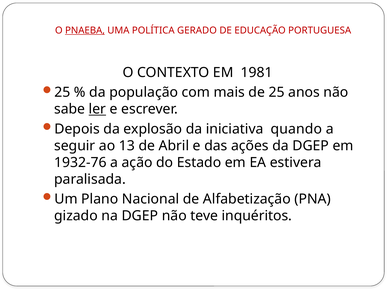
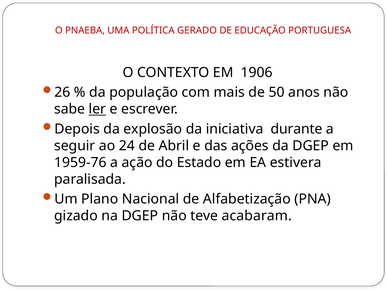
PNAEBA underline: present -> none
1981: 1981 -> 1906
25 at (62, 92): 25 -> 26
de 25: 25 -> 50
quando: quando -> durante
13: 13 -> 24
1932-76: 1932-76 -> 1959-76
inquéritos: inquéritos -> acabaram
